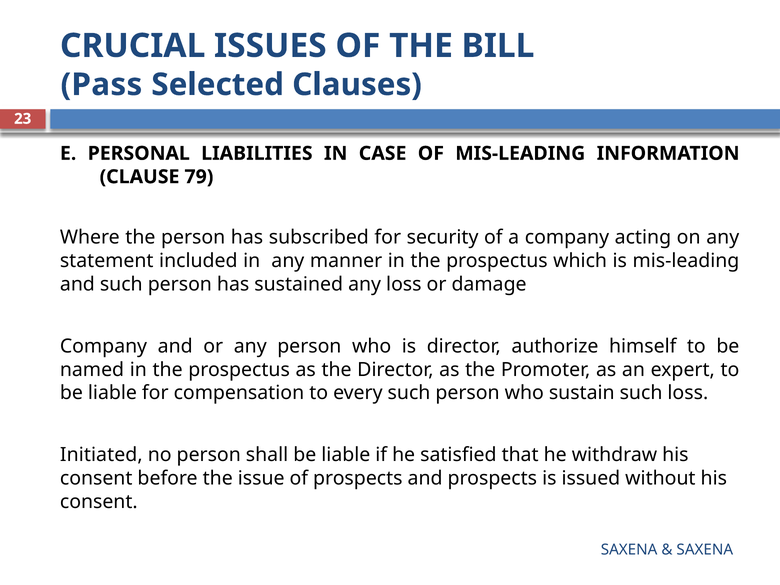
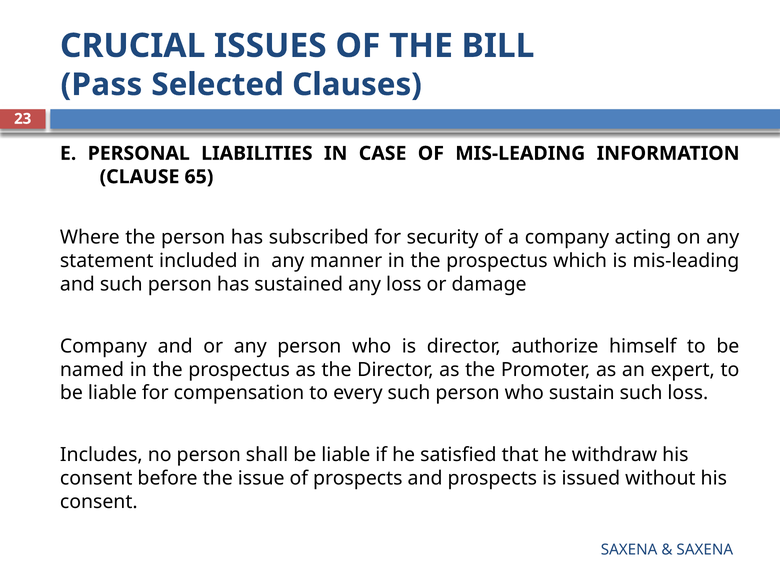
79: 79 -> 65
Initiated: Initiated -> Includes
